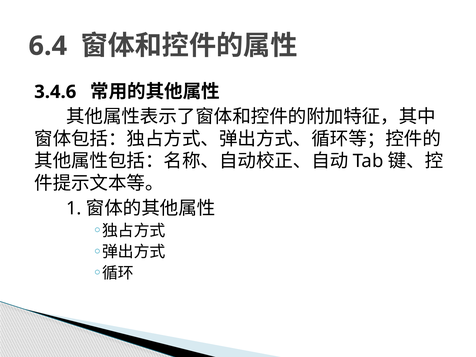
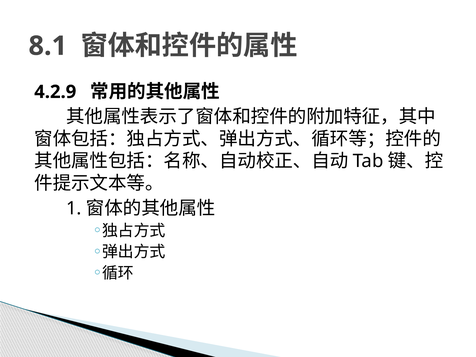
6.4: 6.4 -> 8.1
3.4.6: 3.4.6 -> 4.2.9
